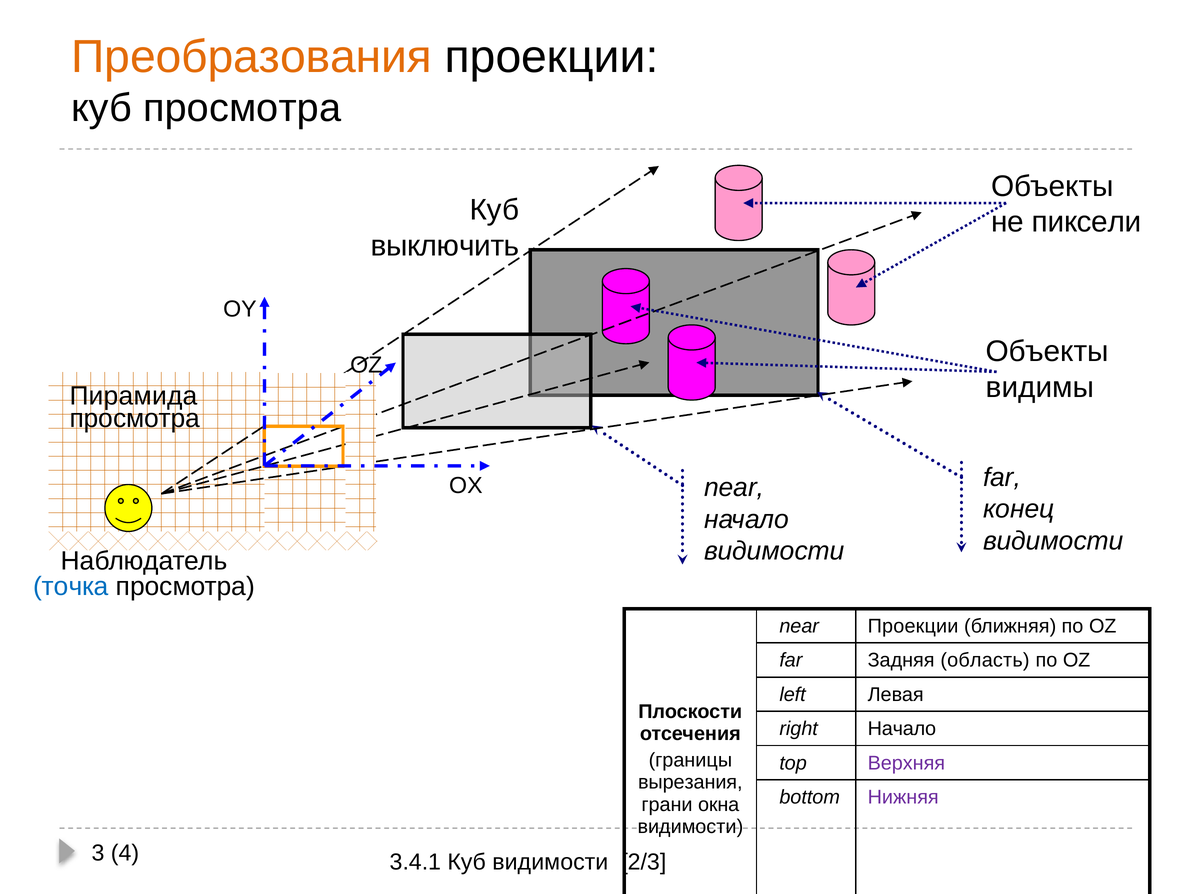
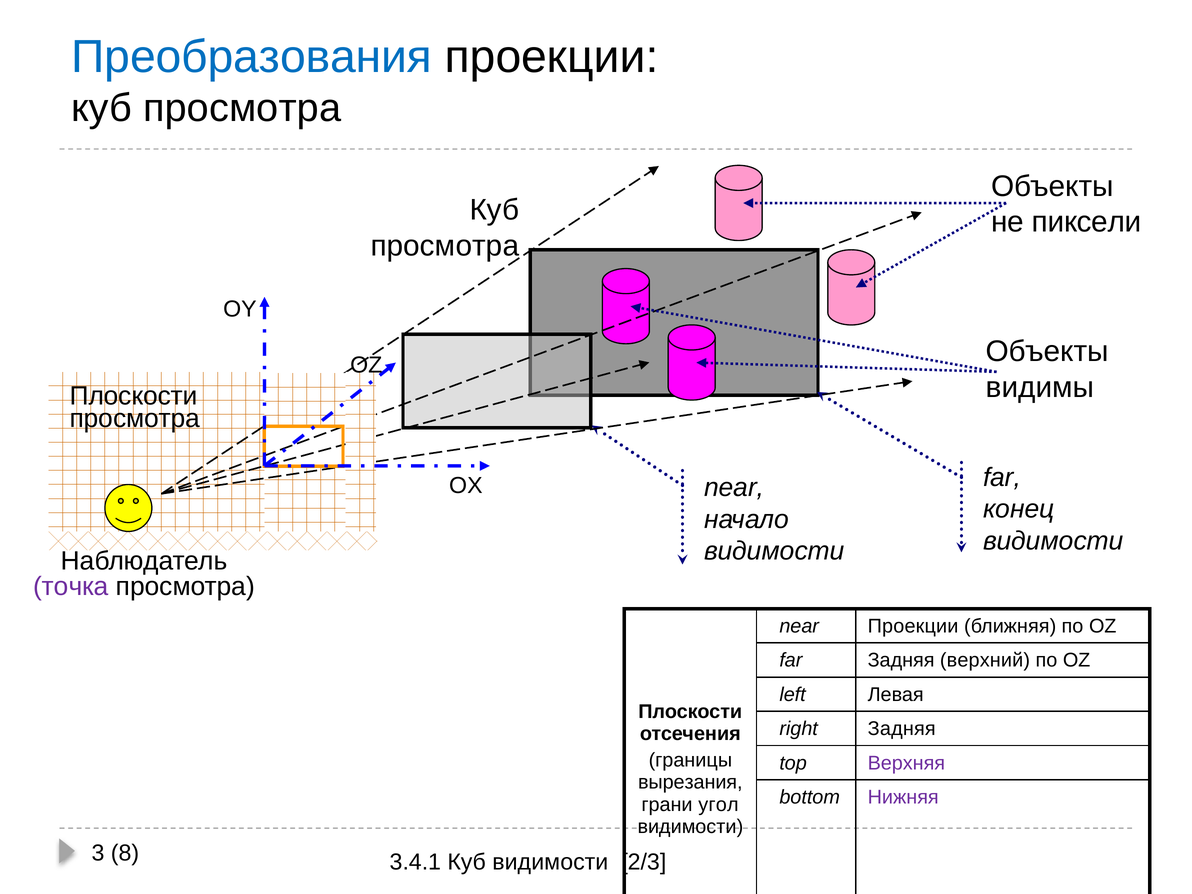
Преобразования colour: orange -> blue
выключить at (445, 246): выключить -> просмотра
Пирамида at (133, 396): Пирамида -> Плоскости
точка colour: blue -> purple
область: область -> верхний
right Начало: Начало -> Задняя
окна: окна -> угол
4: 4 -> 8
